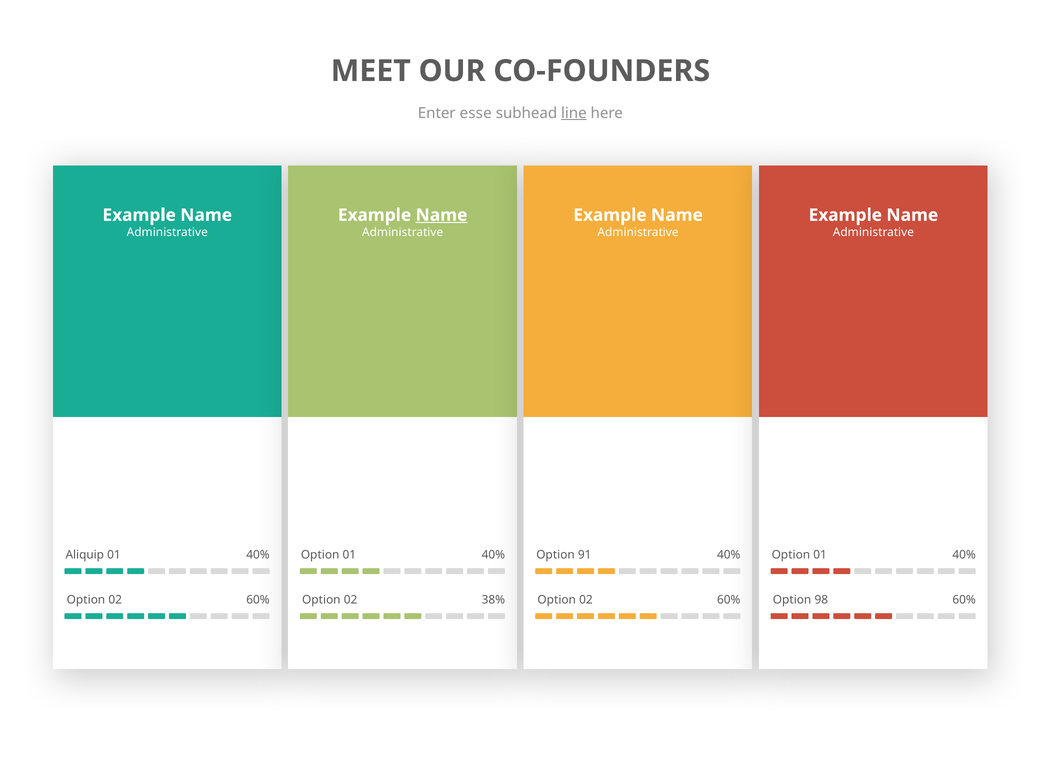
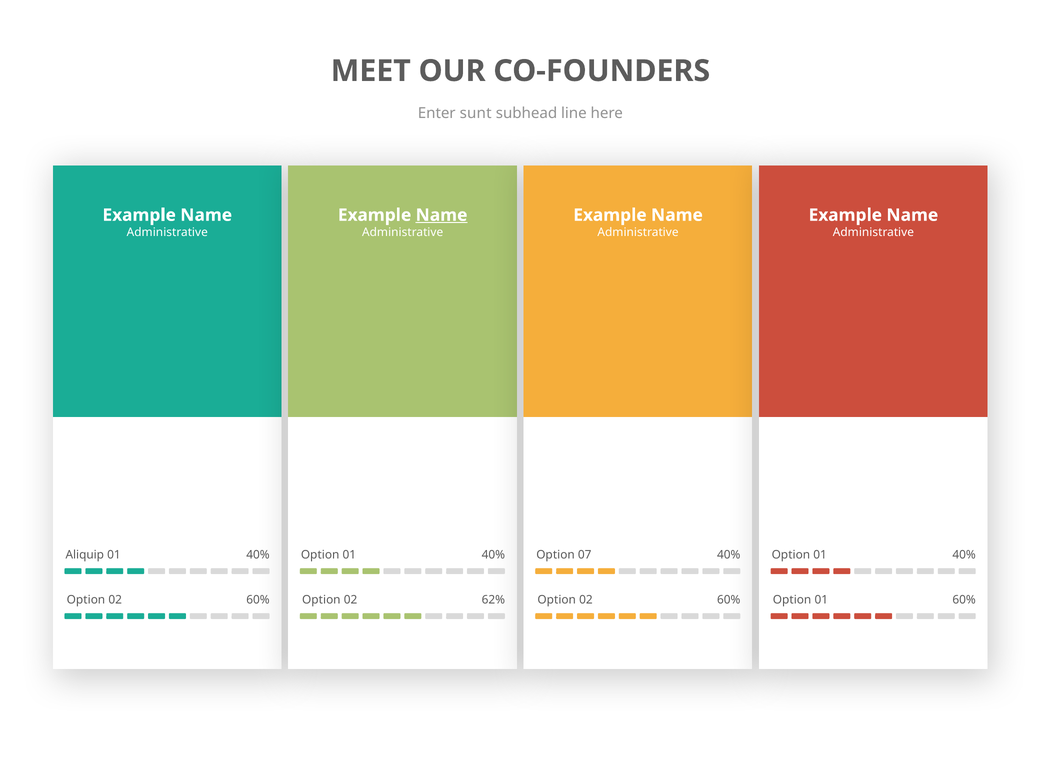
esse: esse -> sunt
line underline: present -> none
91: 91 -> 07
38%: 38% -> 62%
98 at (821, 600): 98 -> 01
